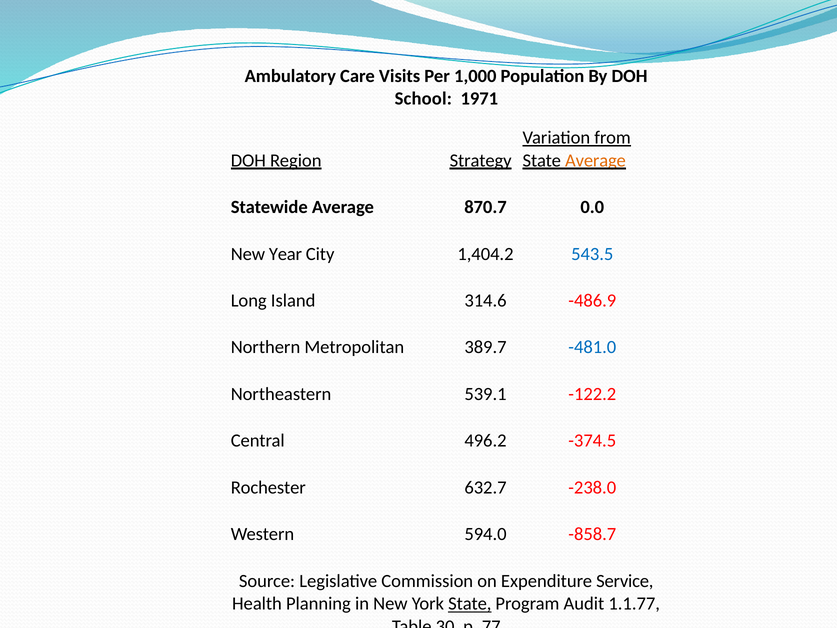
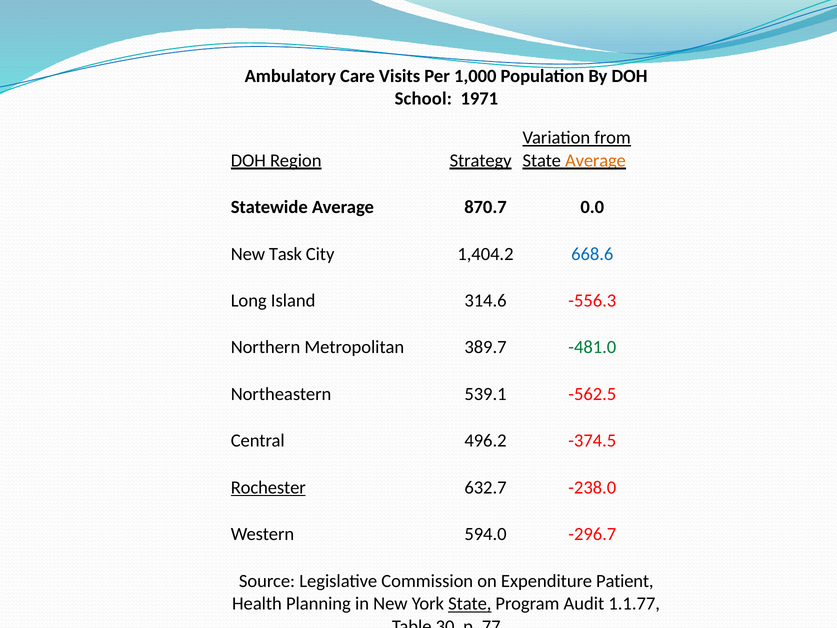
Year: Year -> Task
543.5: 543.5 -> 668.6
-486.9: -486.9 -> -556.3
-481.0 colour: blue -> green
-122.2: -122.2 -> -562.5
Rochester underline: none -> present
-858.7: -858.7 -> -296.7
Service: Service -> Patient
